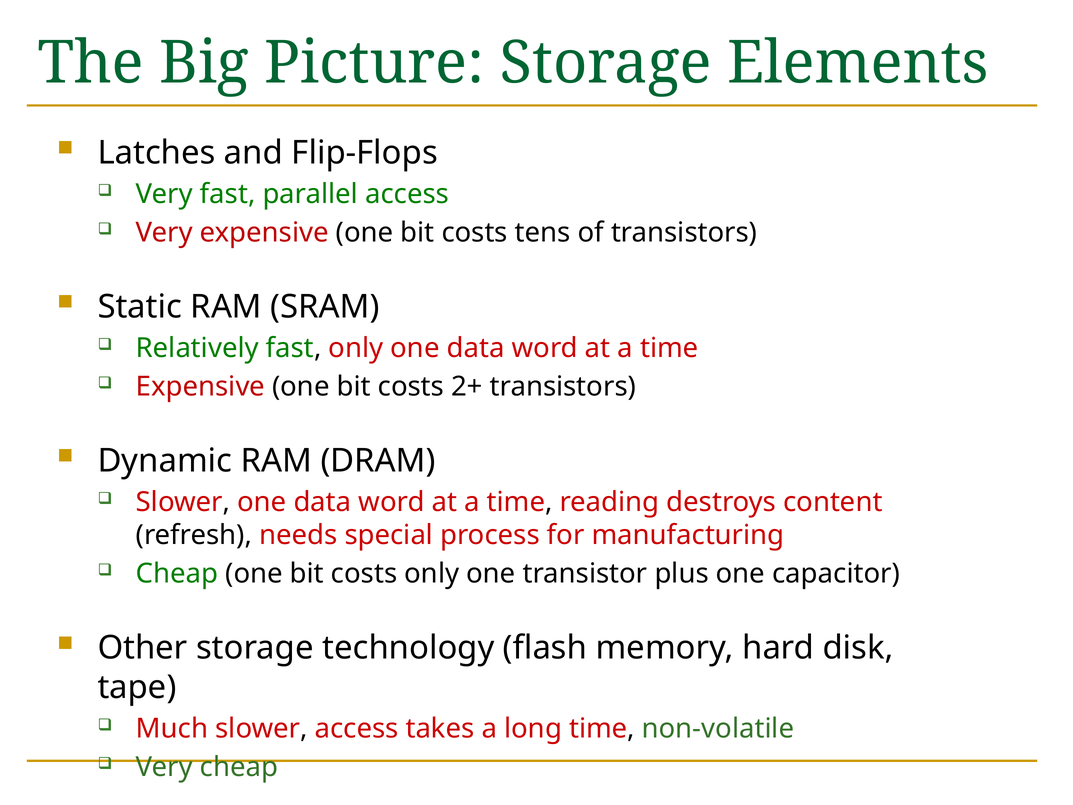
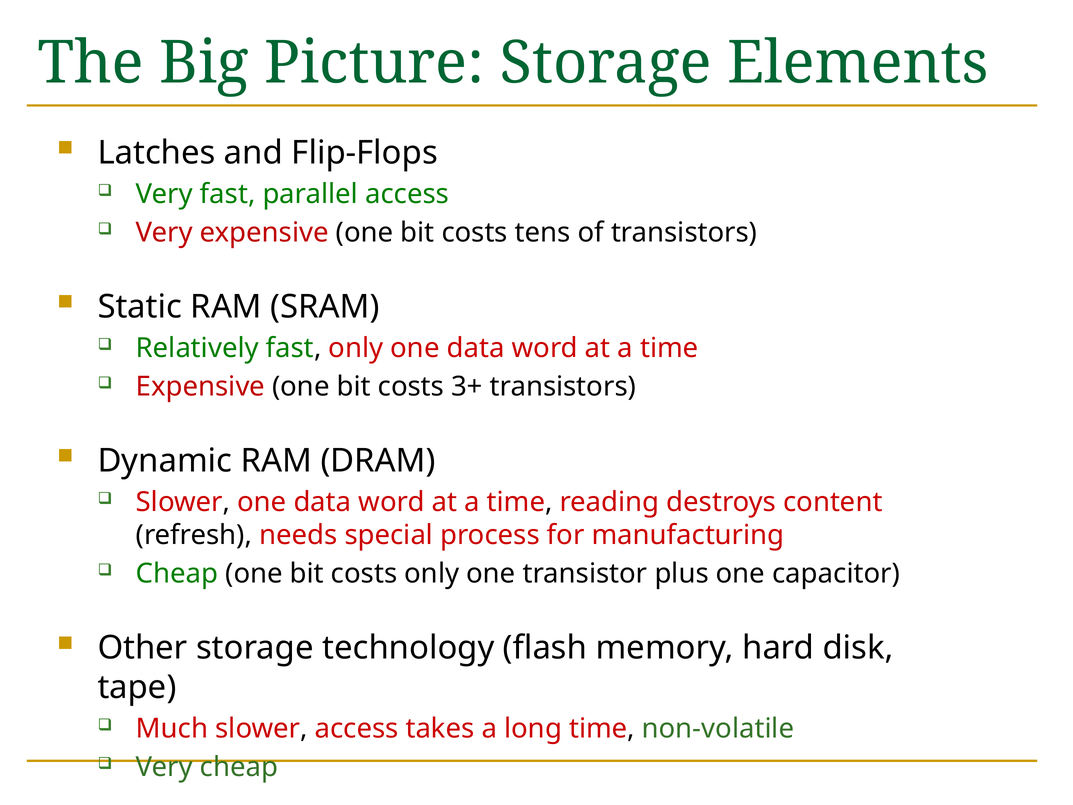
2+: 2+ -> 3+
